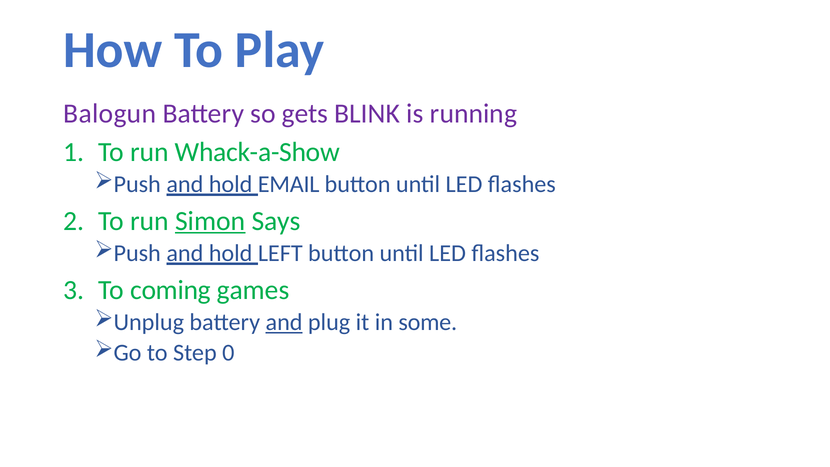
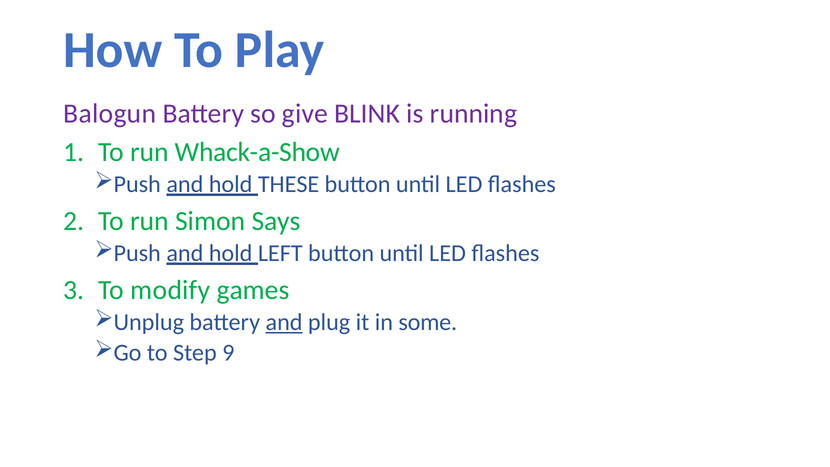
gets: gets -> give
EMAIL: EMAIL -> THESE
Simon underline: present -> none
coming: coming -> modify
0: 0 -> 9
